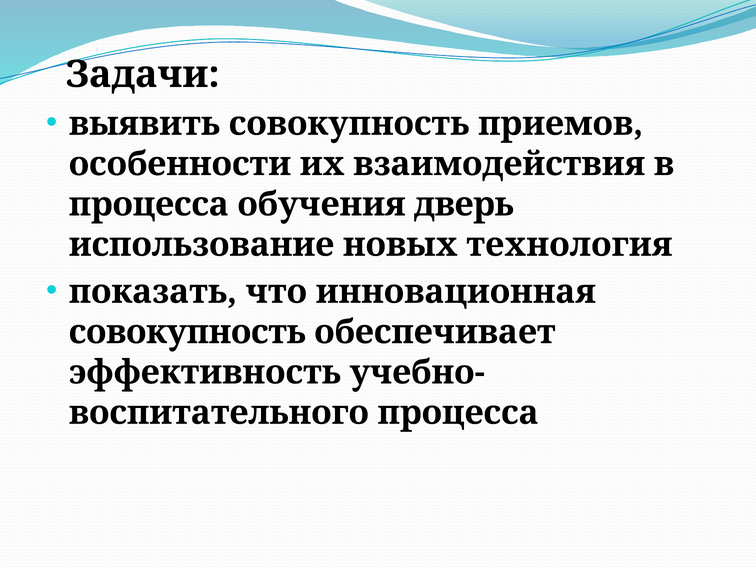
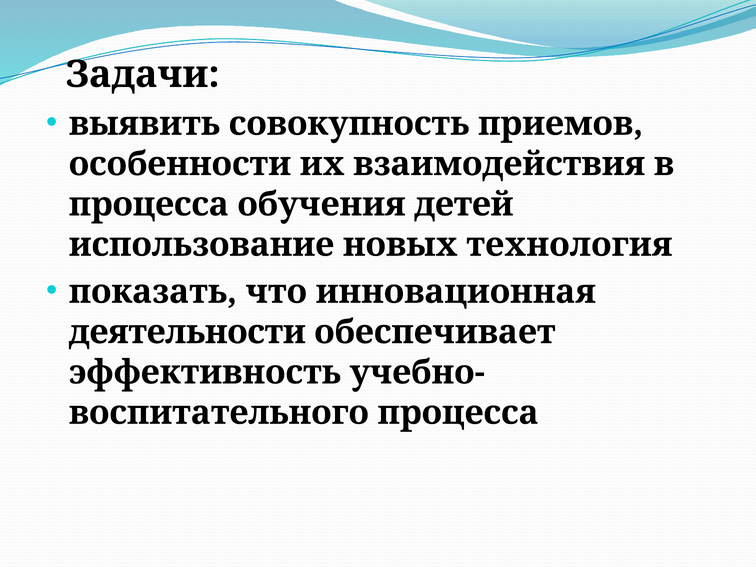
дверь: дверь -> детей
совокупность at (187, 332): совокупность -> деятельности
